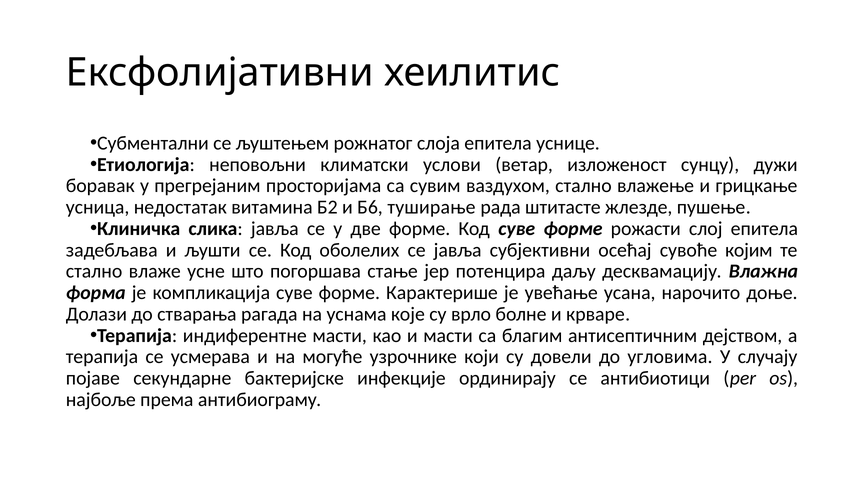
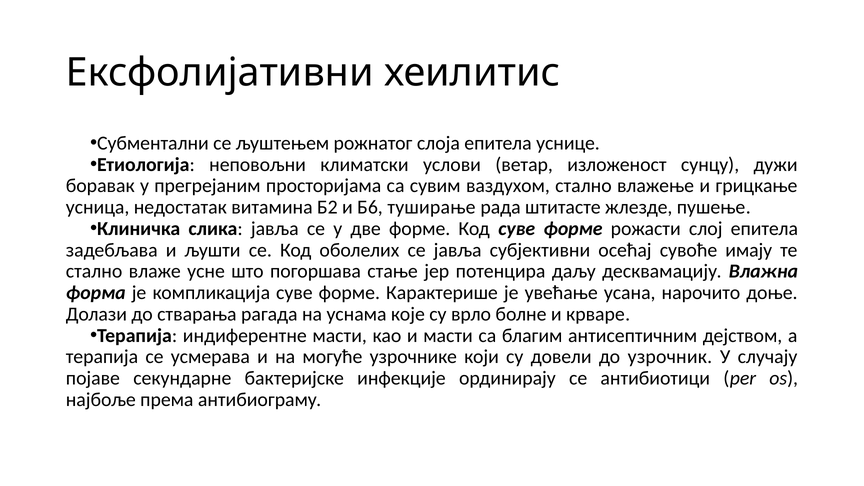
којим: којим -> имају
угловима: угловима -> узрочник
